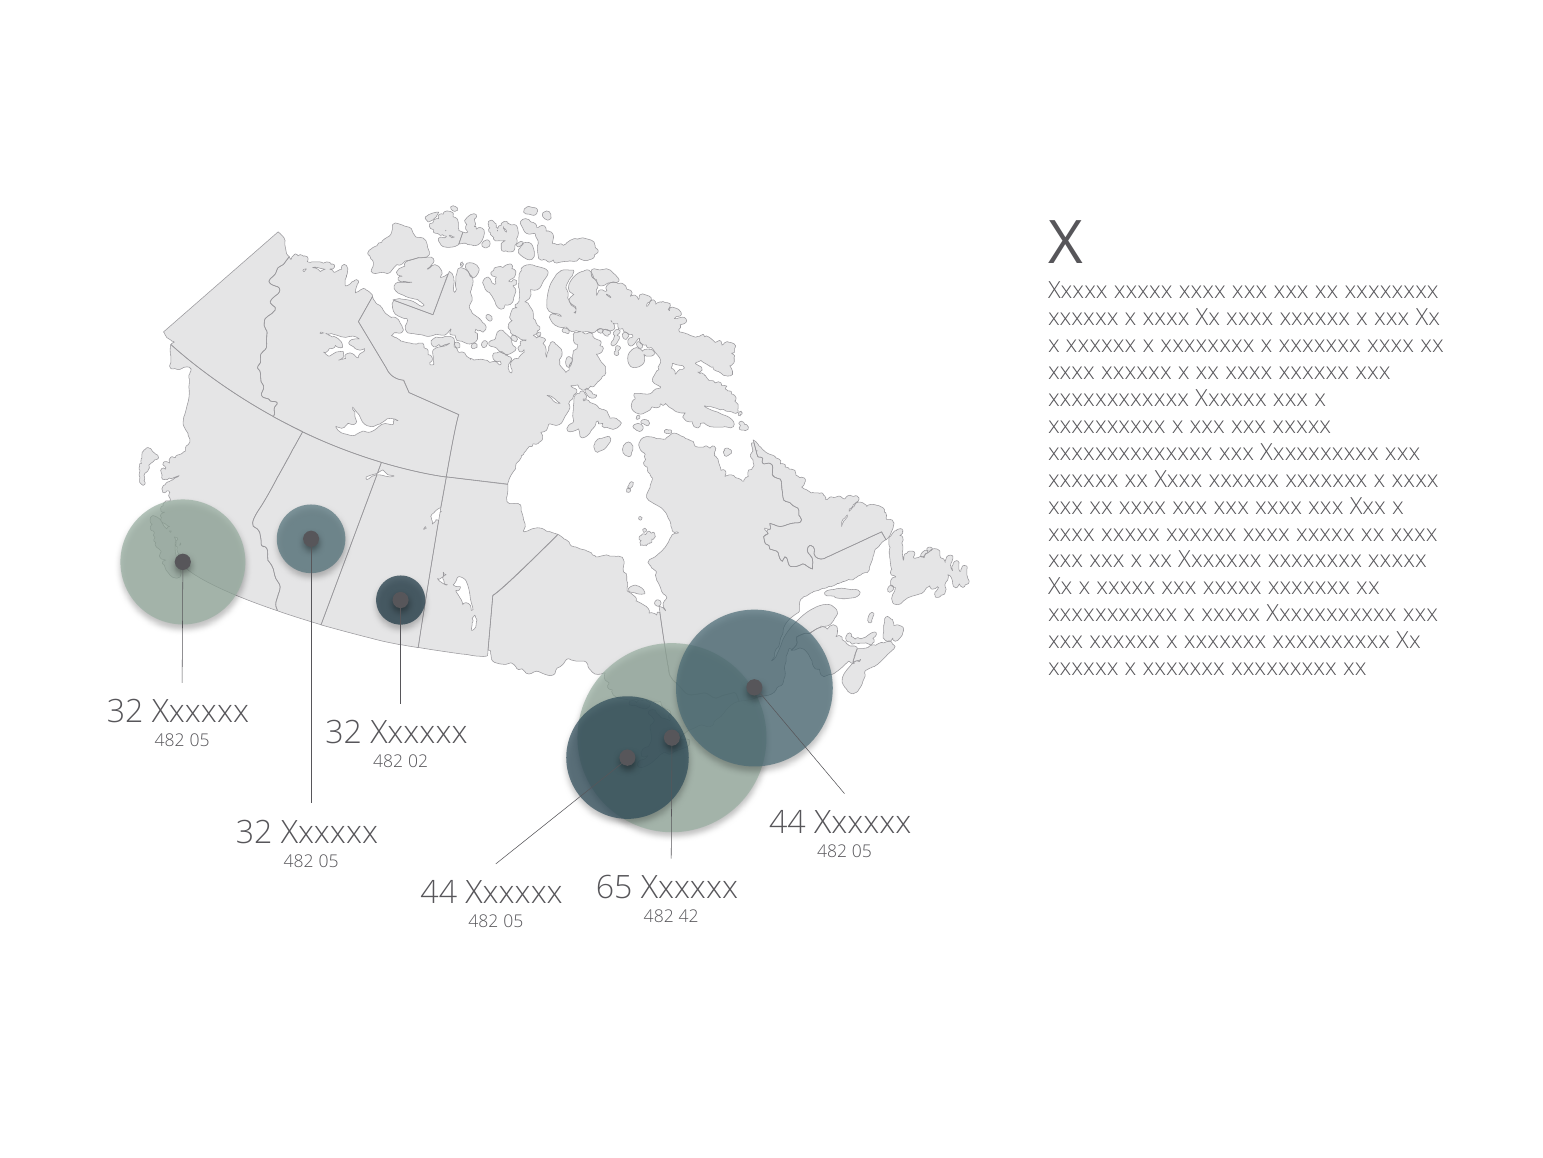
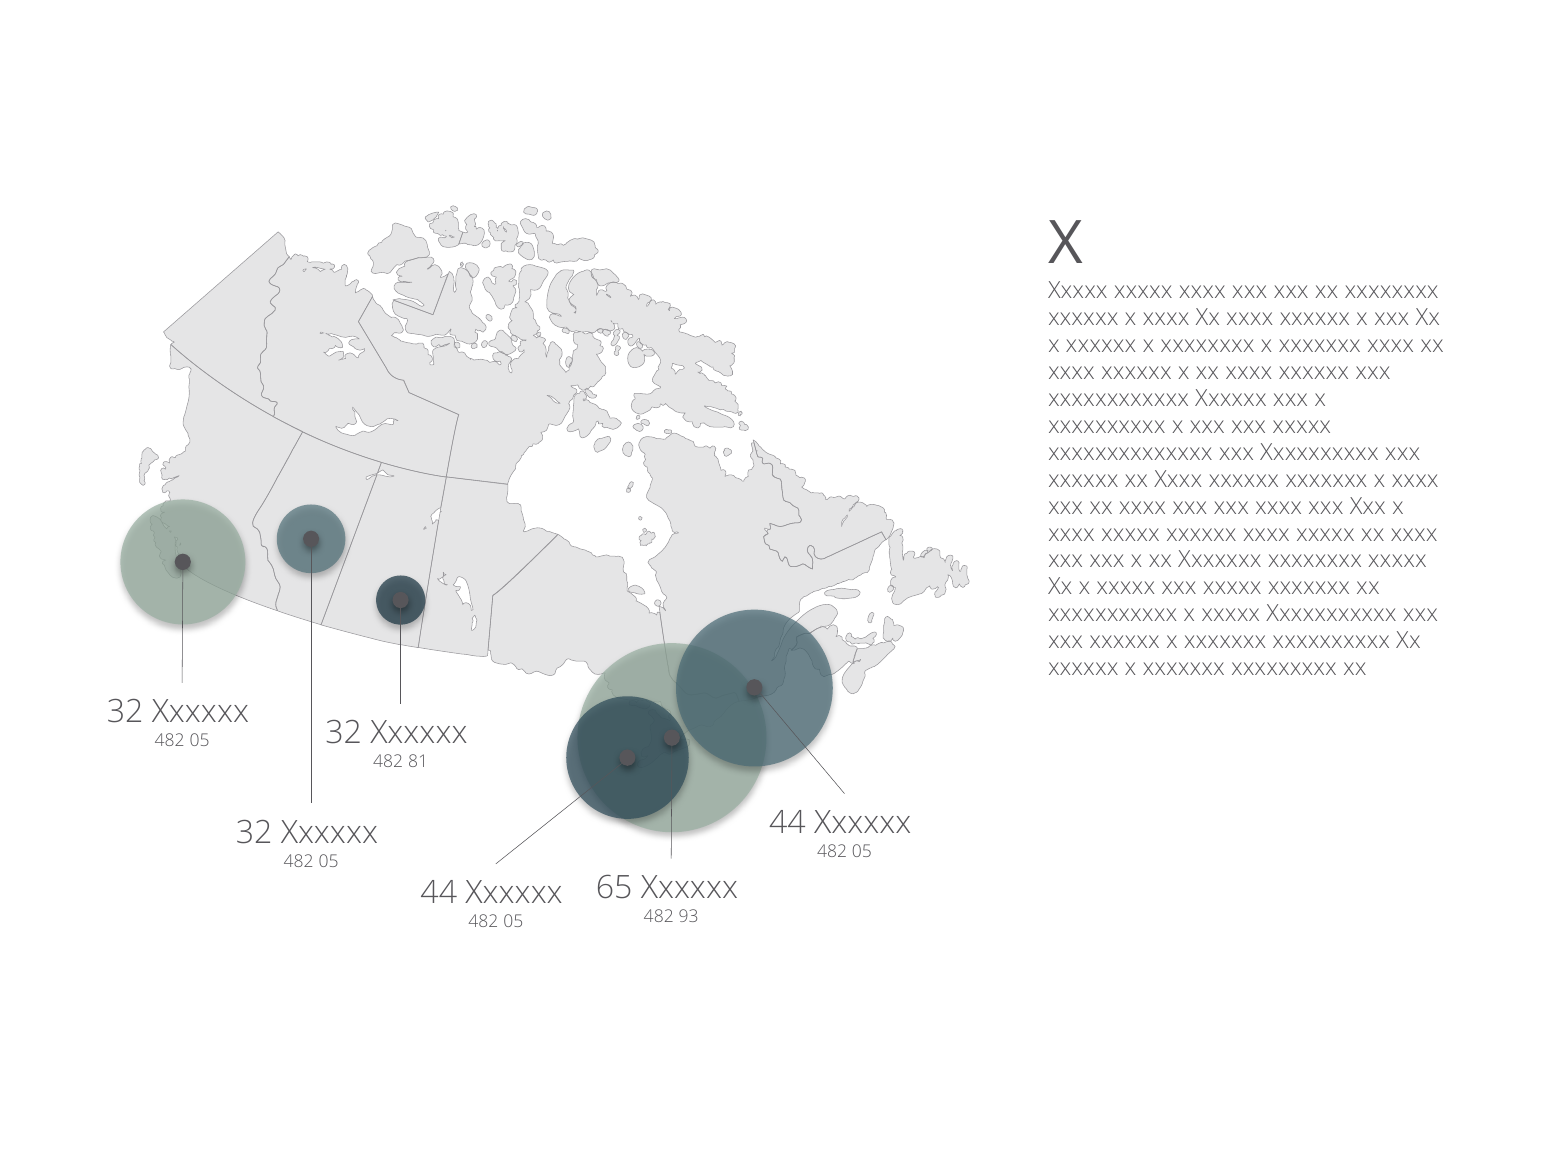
02: 02 -> 81
42: 42 -> 93
